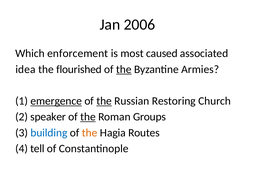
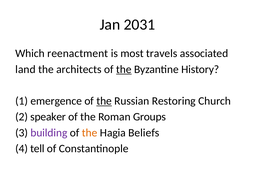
2006: 2006 -> 2031
enforcement: enforcement -> reenactment
caused: caused -> travels
idea: idea -> land
flourished: flourished -> architects
Armies: Armies -> History
emergence underline: present -> none
the at (88, 117) underline: present -> none
building colour: blue -> purple
Routes: Routes -> Beliefs
